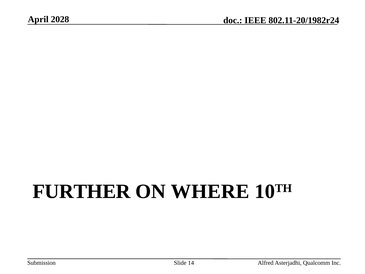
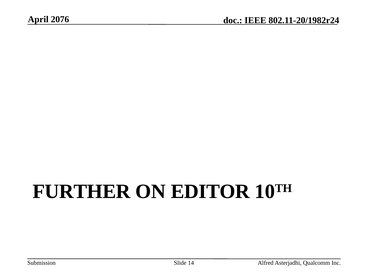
2028: 2028 -> 2076
WHERE: WHERE -> EDITOR
